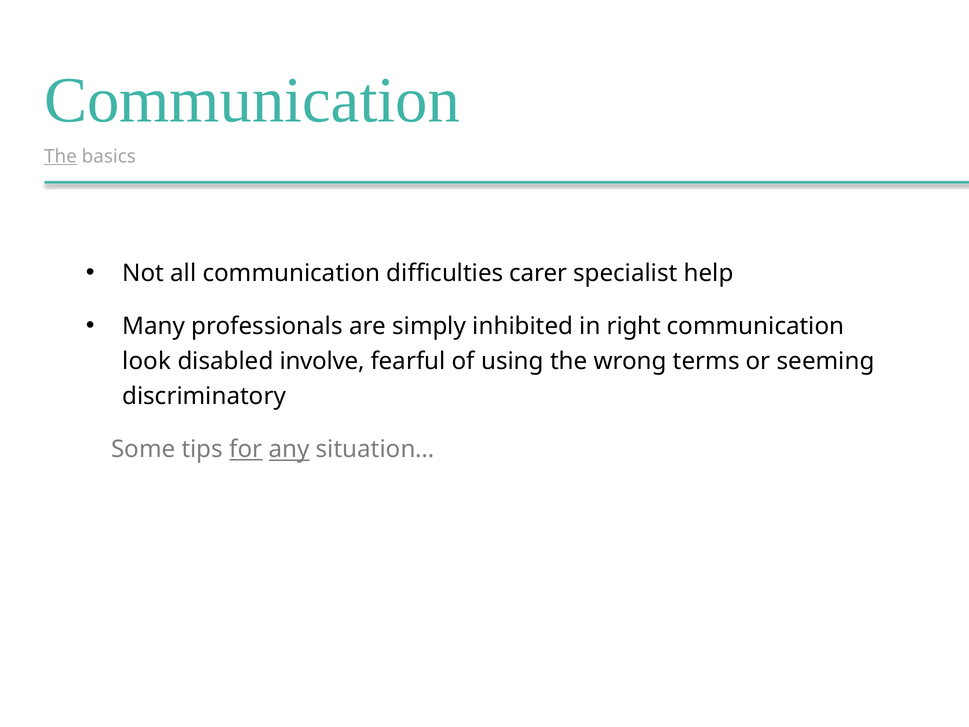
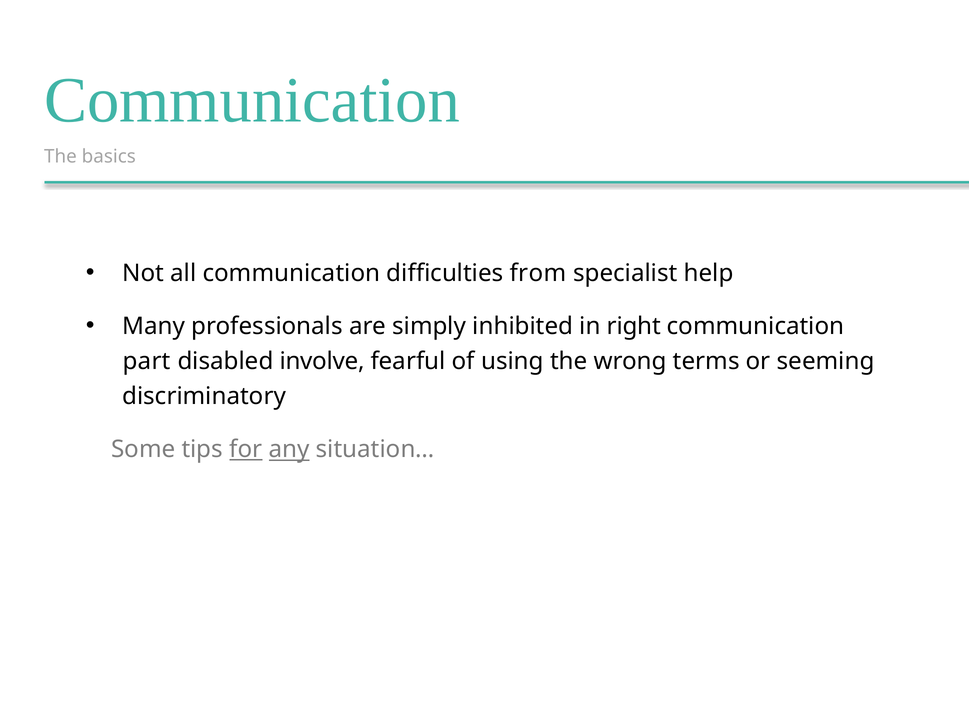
The at (60, 156) underline: present -> none
carer: carer -> from
look: look -> part
